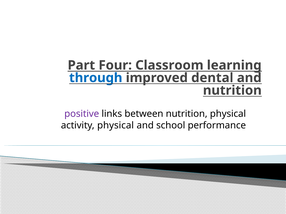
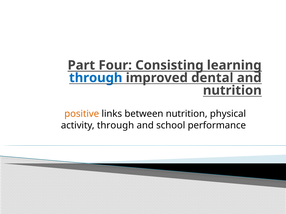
Classroom: Classroom -> Consisting
positive colour: purple -> orange
activity physical: physical -> through
